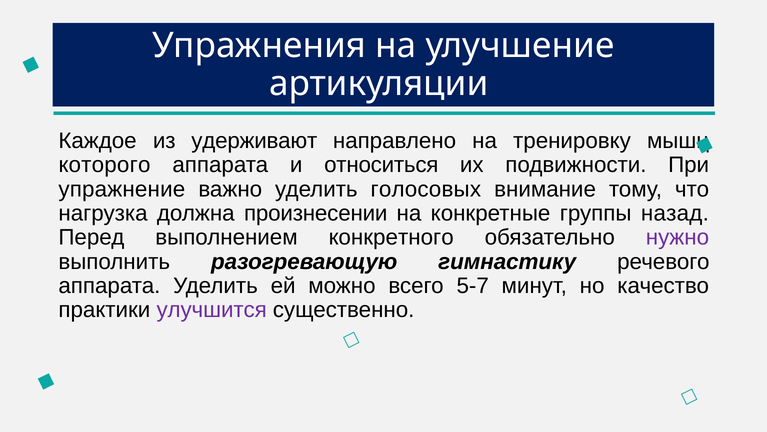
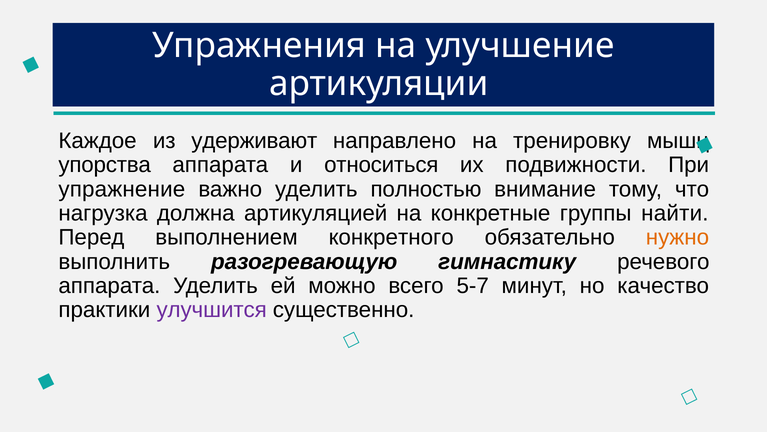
которого: которого -> упорства
голосовых: голосовых -> полностью
произнесении: произнесении -> артикуляцией
назад: назад -> найти
нужно colour: purple -> orange
